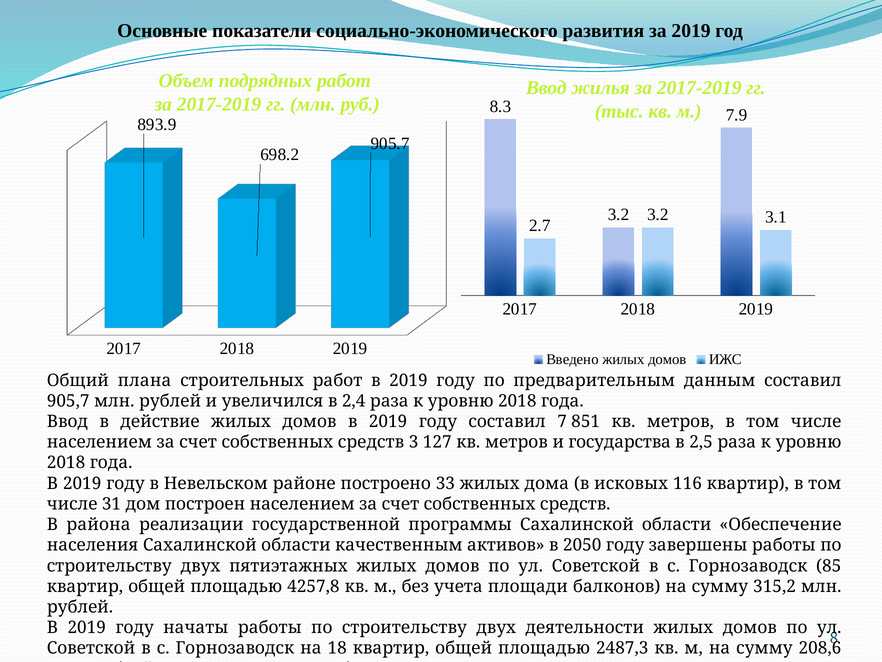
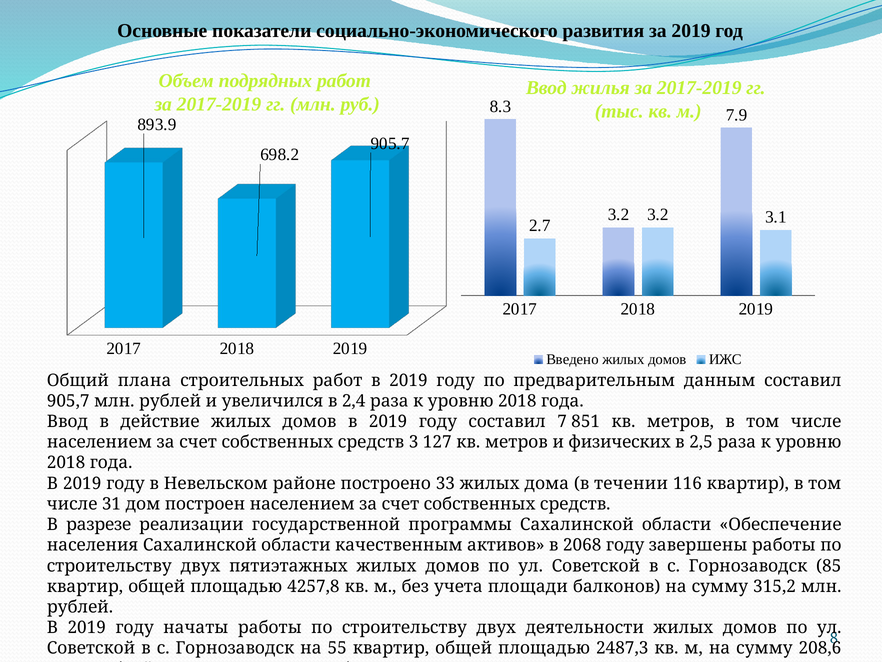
государства: государства -> физических
исковых: исковых -> течении
района: района -> разрезе
2050: 2050 -> 2068
18: 18 -> 55
